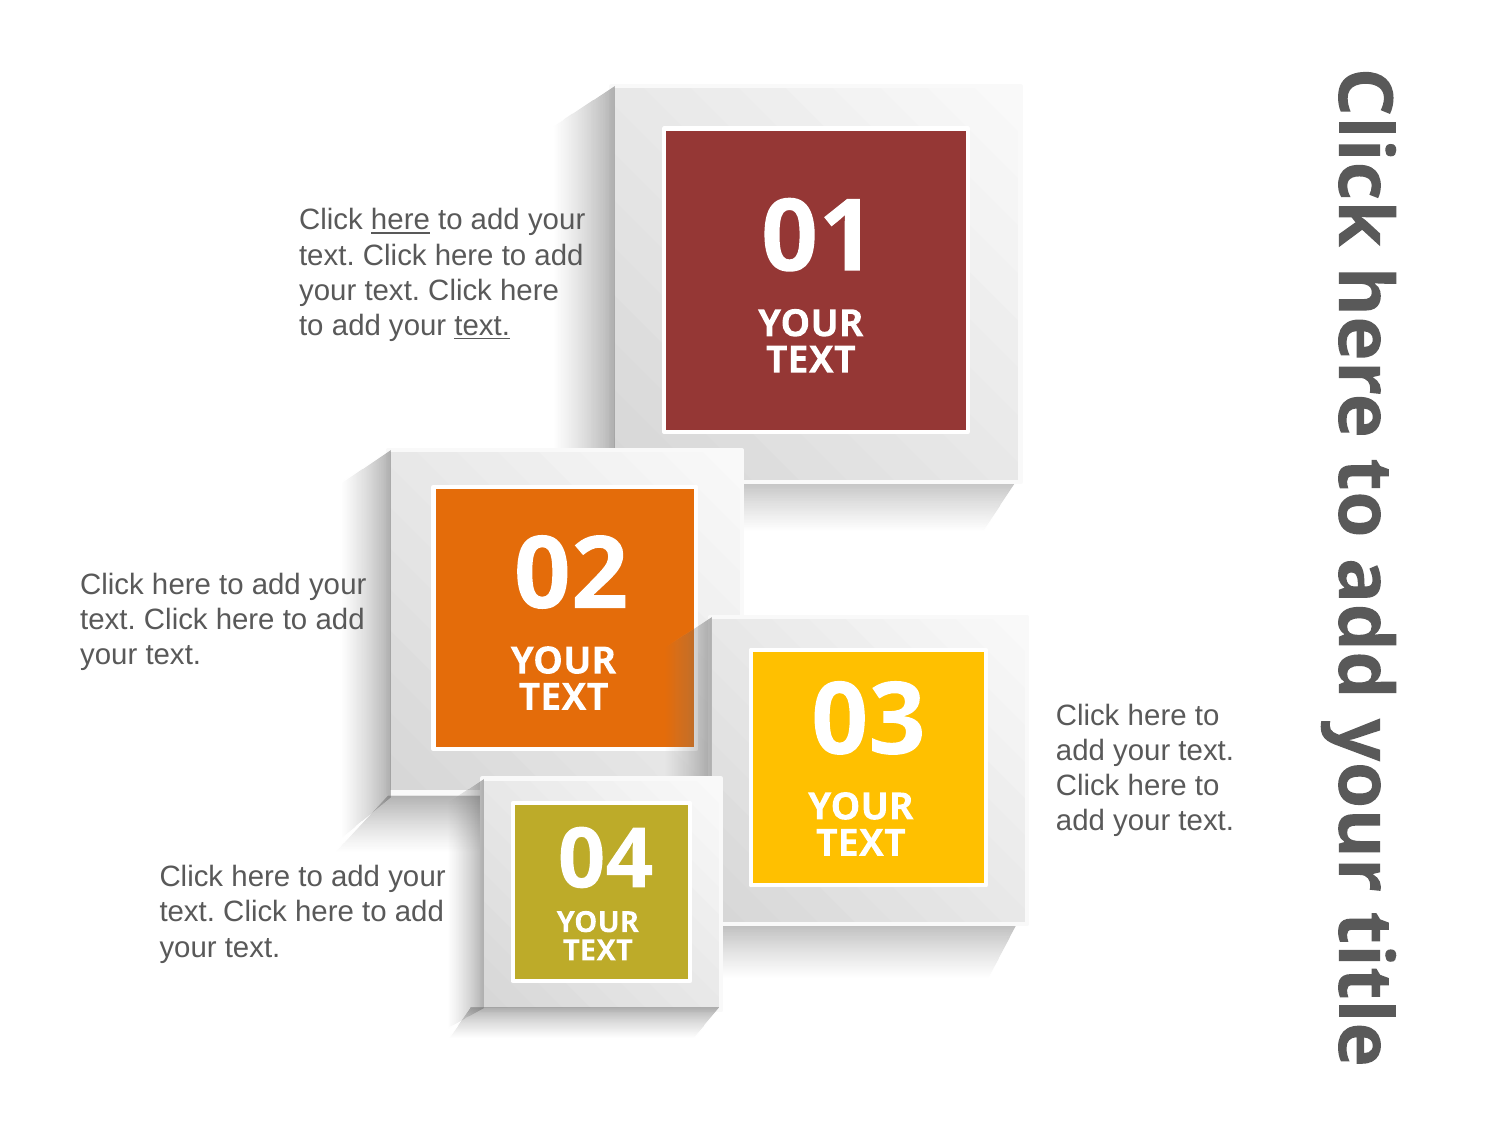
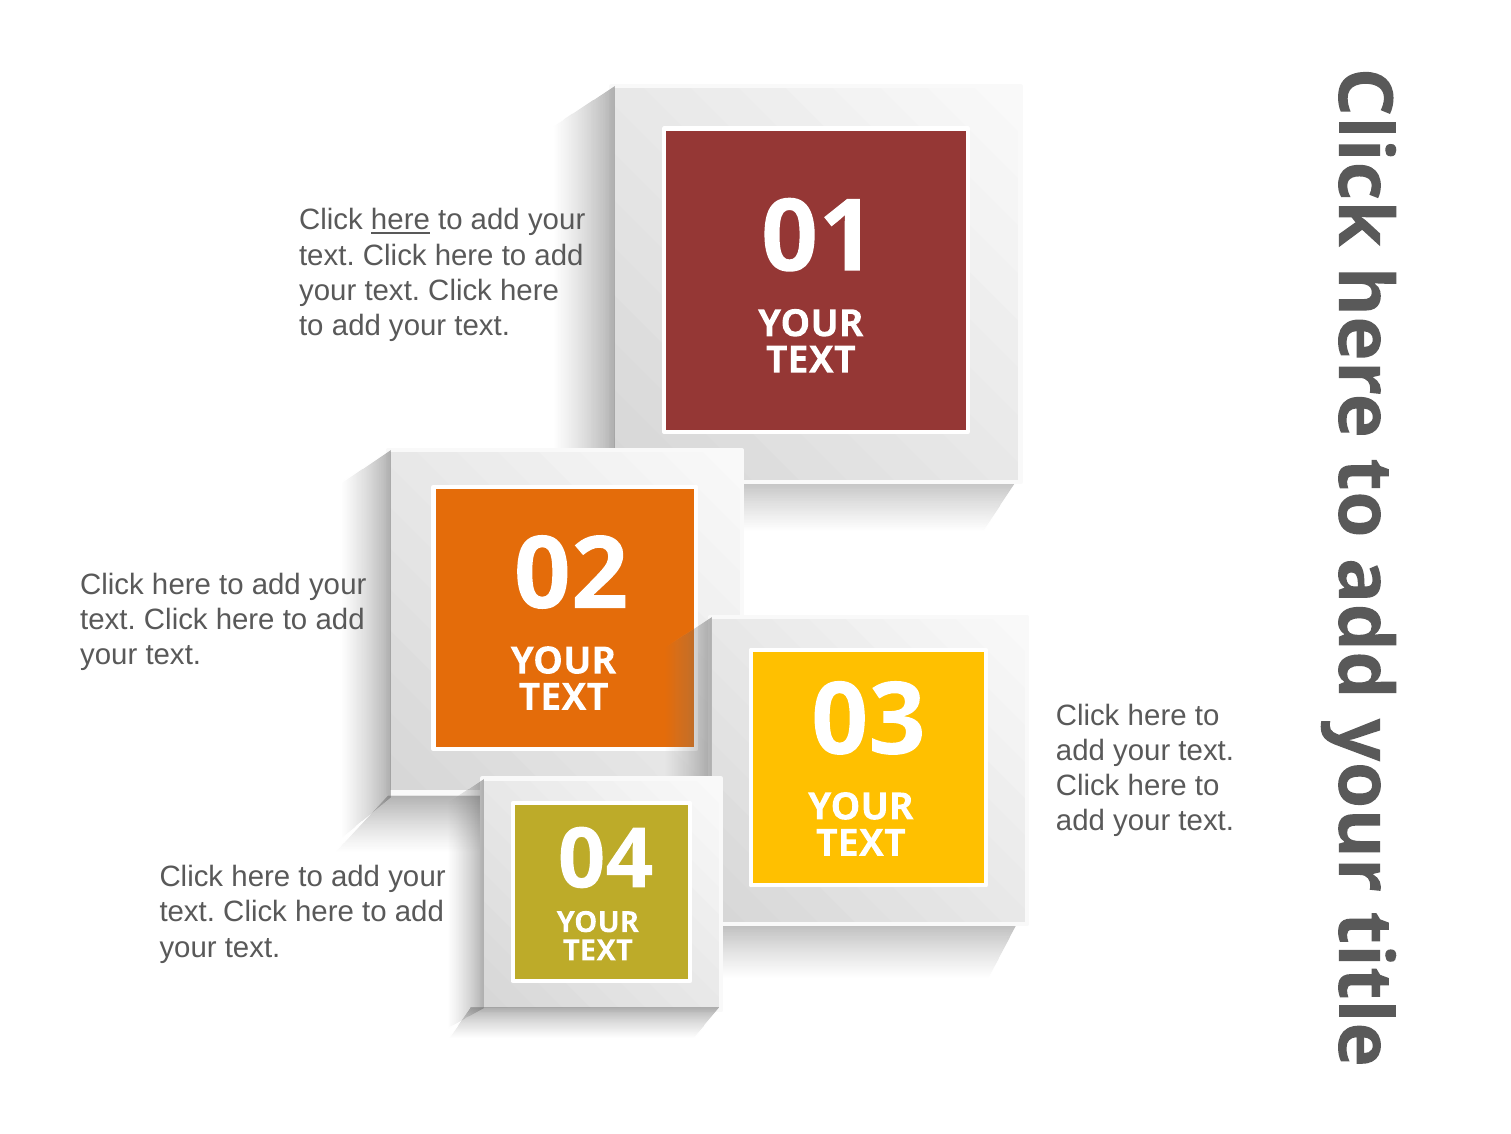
text at (482, 326) underline: present -> none
